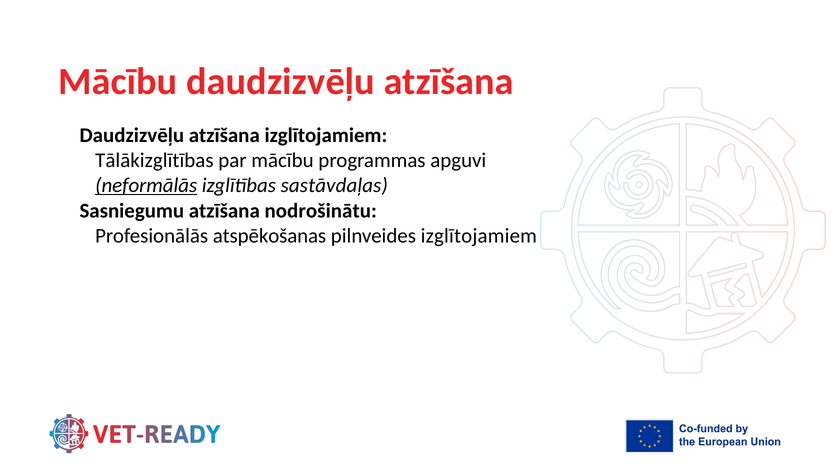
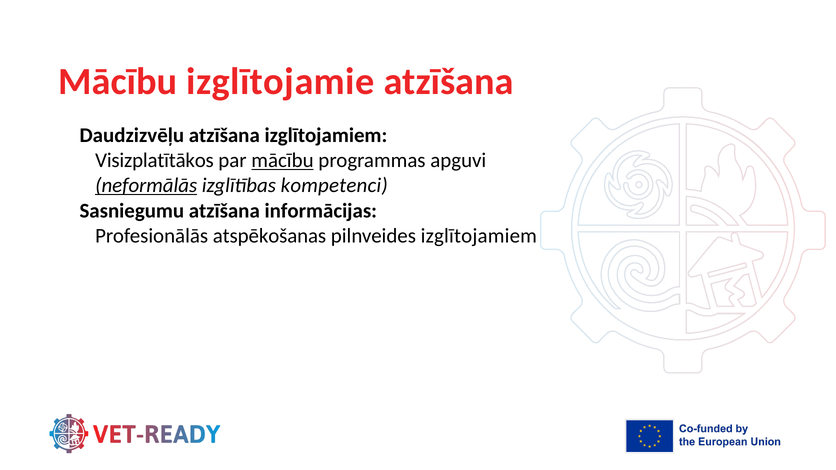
Mācību daudzizvēļu: daudzizvēļu -> izglītojamie
Tālākizglītības: Tālākizglītības -> Visizplatītākos
mācību at (282, 161) underline: none -> present
sastāvdaļas: sastāvdaļas -> kompetenci
nodrošinātu: nodrošinātu -> informācijas
